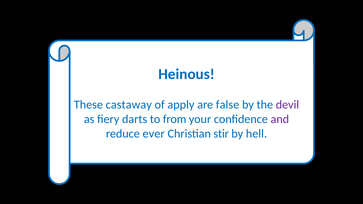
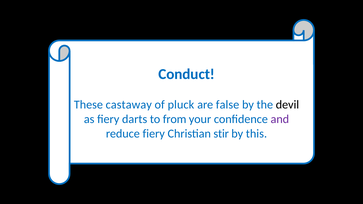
Heinous: Heinous -> Conduct
apply: apply -> pluck
devil colour: purple -> black
reduce ever: ever -> fiery
hell: hell -> this
